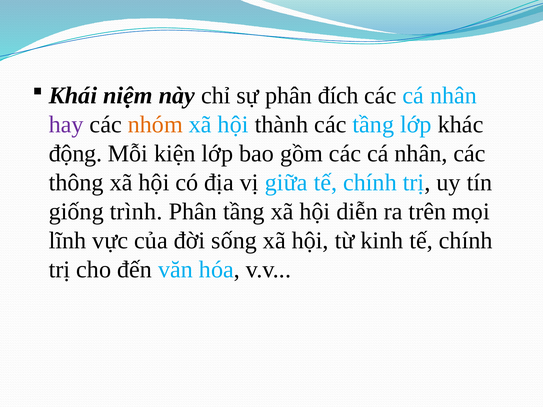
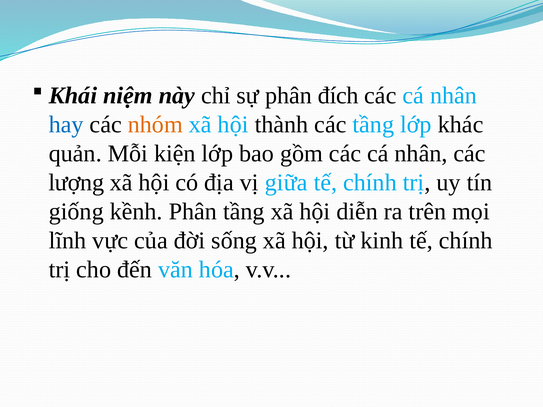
hay colour: purple -> blue
động: động -> quản
thông: thông -> lượng
trình: trình -> kềnh
